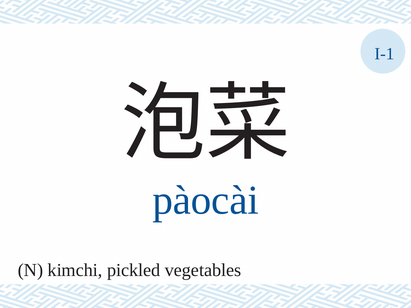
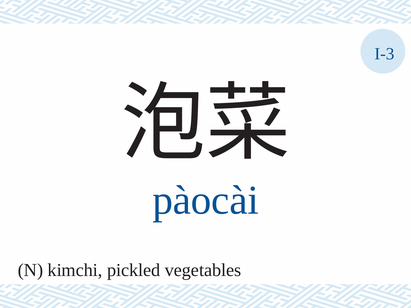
I-1: I-1 -> I-3
